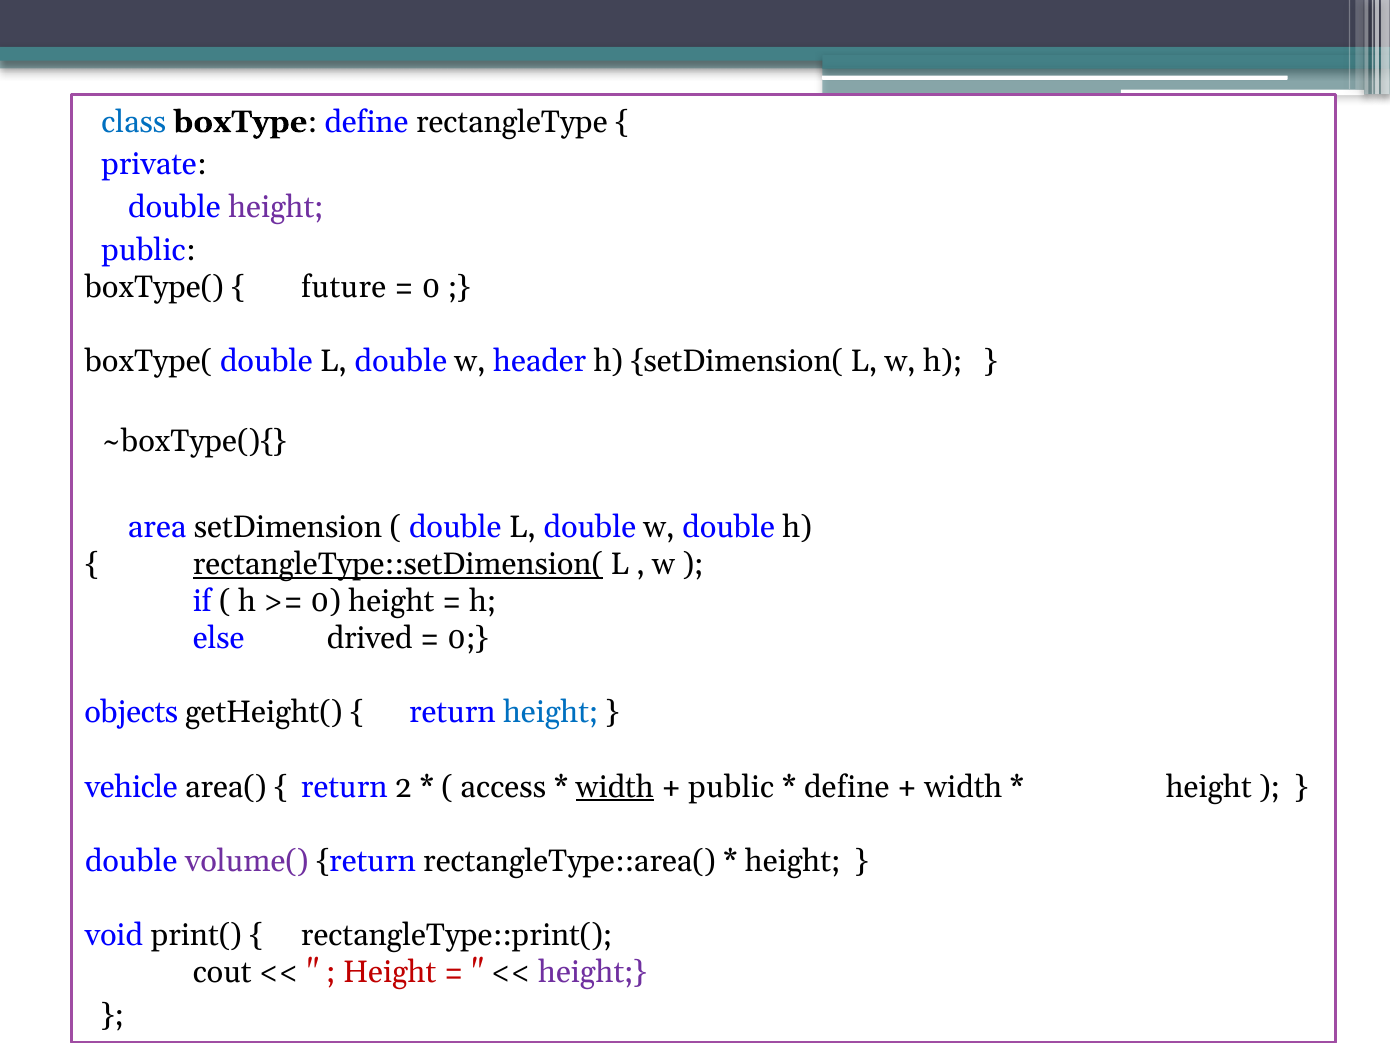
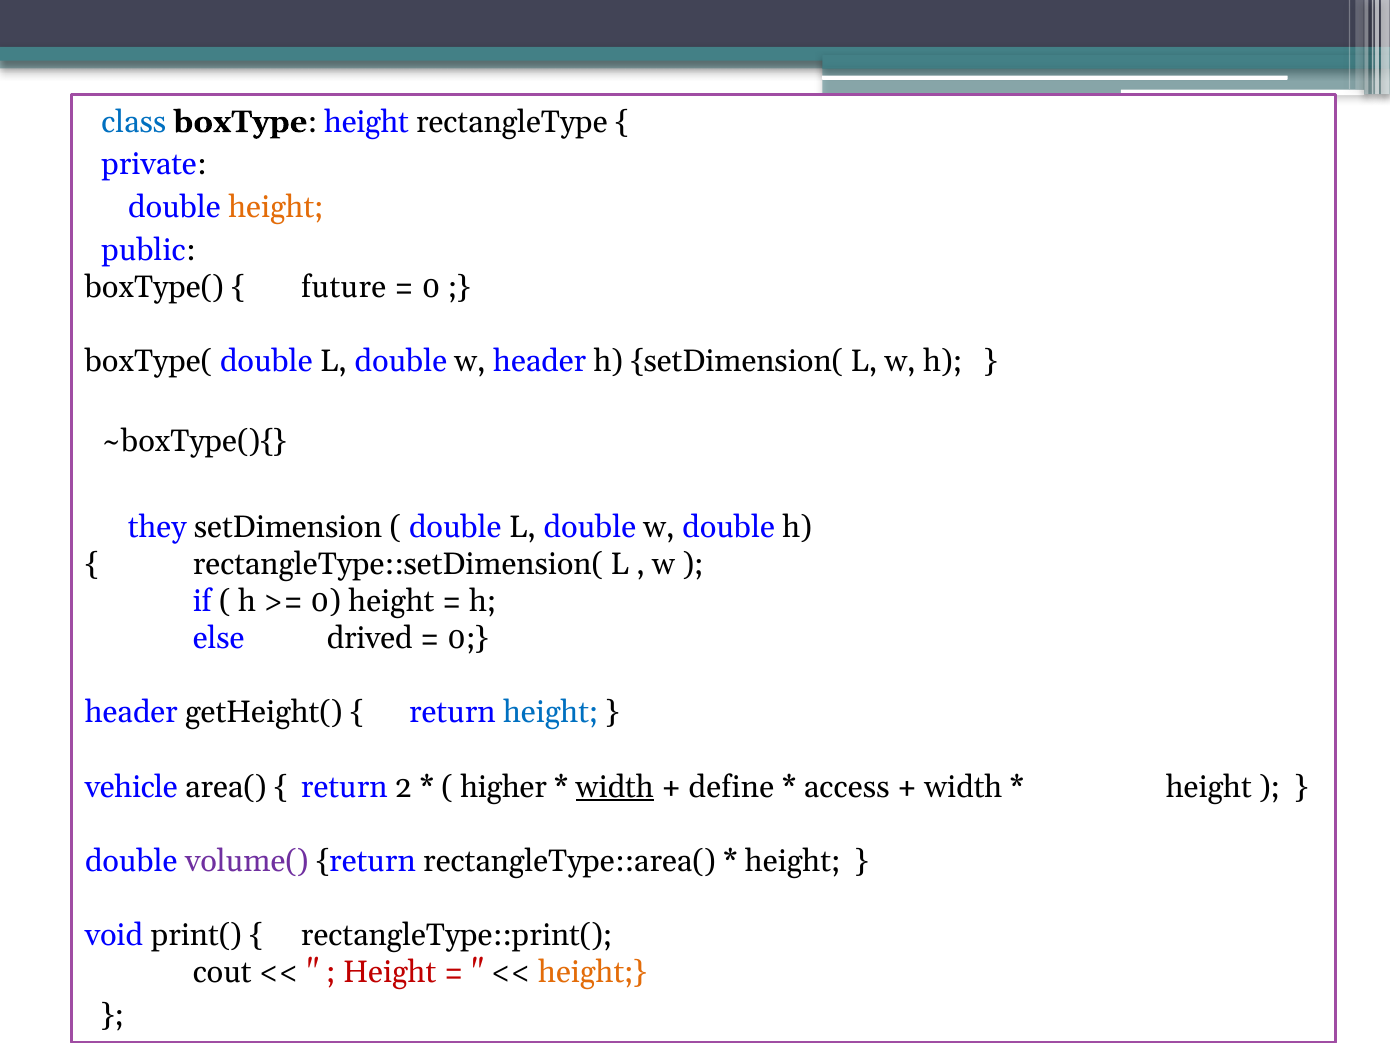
boxType define: define -> height
height at (276, 208) colour: purple -> orange
area: area -> they
rectangleType::setDimension( underline: present -> none
objects at (131, 712): objects -> header
access: access -> higher
public at (731, 786): public -> define
define at (847, 786): define -> access
height at (593, 972) colour: purple -> orange
